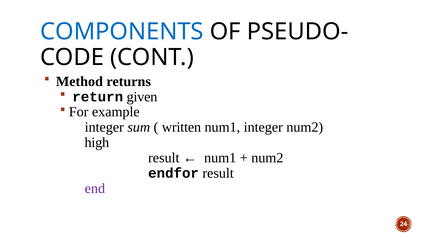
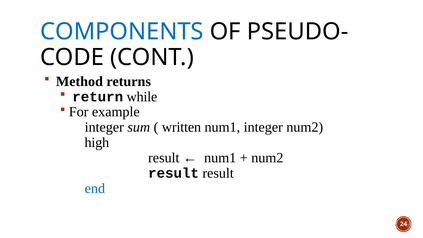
given: given -> while
endfor at (174, 173): endfor -> result
end colour: purple -> blue
